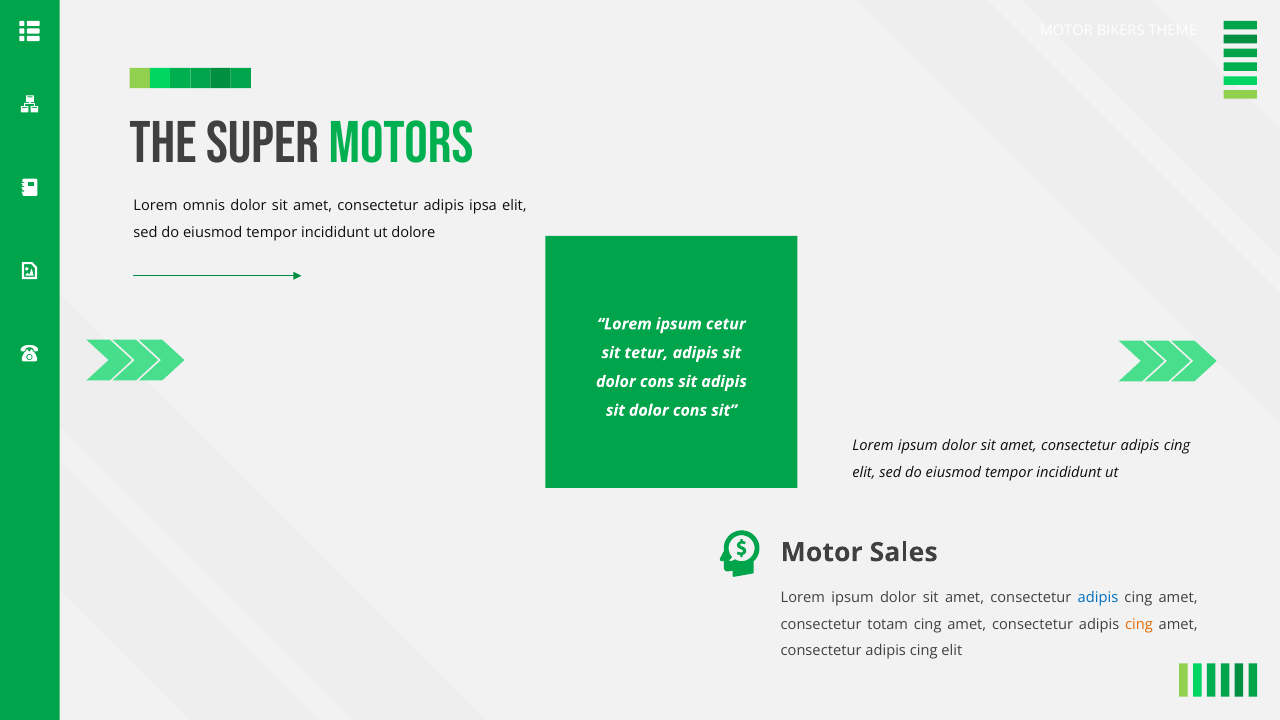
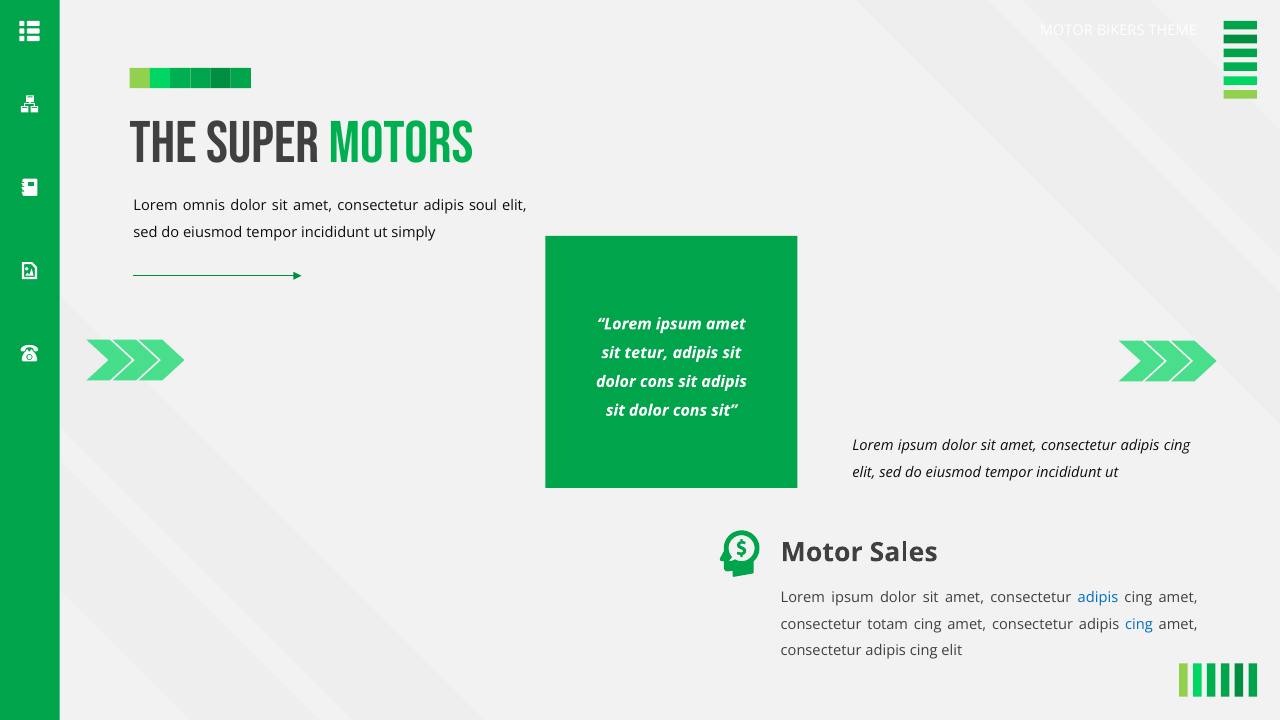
ipsa: ipsa -> soul
dolore: dolore -> simply
ipsum cetur: cetur -> amet
cing at (1139, 624) colour: orange -> blue
